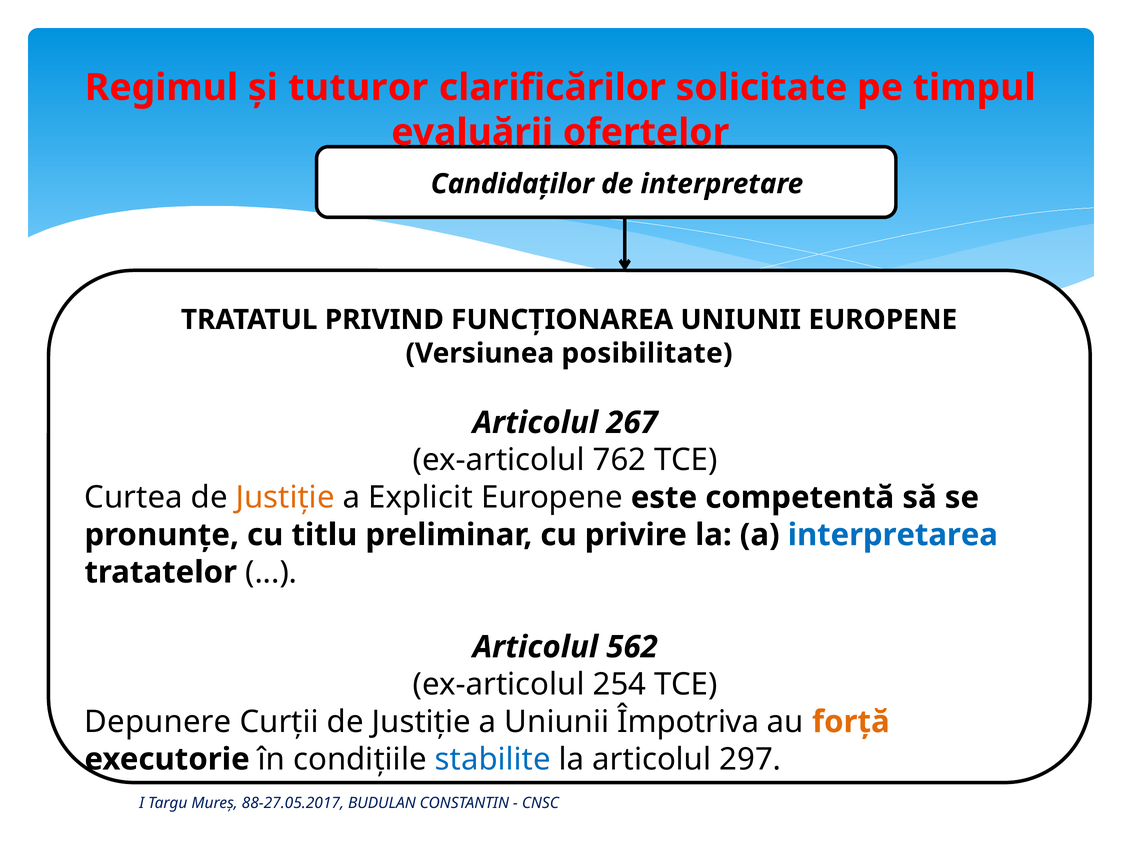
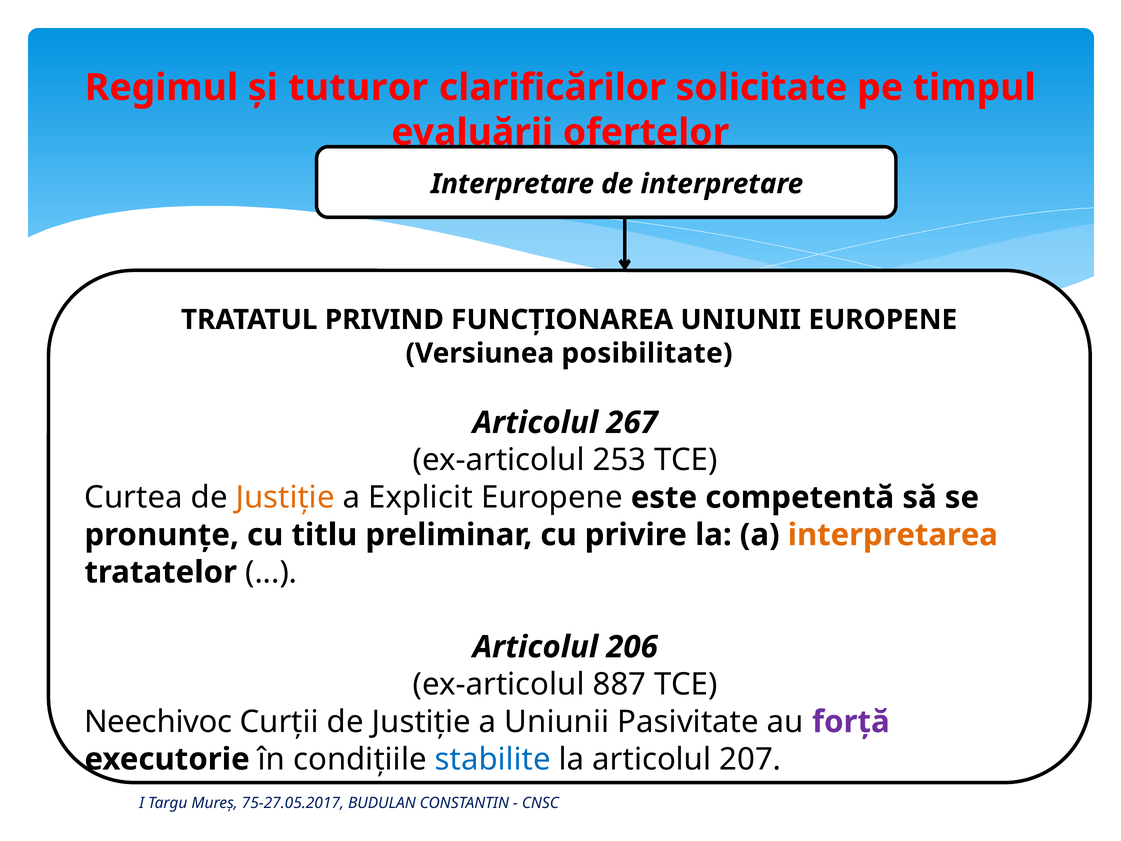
Candidaților at (512, 184): Candidaților -> Interpretare
762: 762 -> 253
interpretarea colour: blue -> orange
562: 562 -> 206
254: 254 -> 887
Depunere: Depunere -> Neechivoc
Împotriva: Împotriva -> Pasivitate
forță colour: orange -> purple
297: 297 -> 207
88-27.05.2017: 88-27.05.2017 -> 75-27.05.2017
